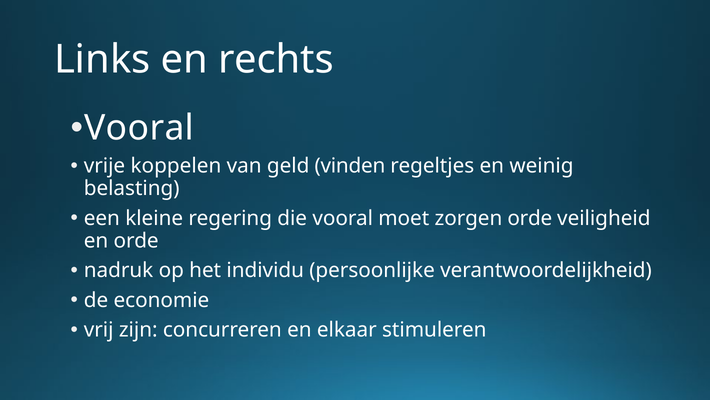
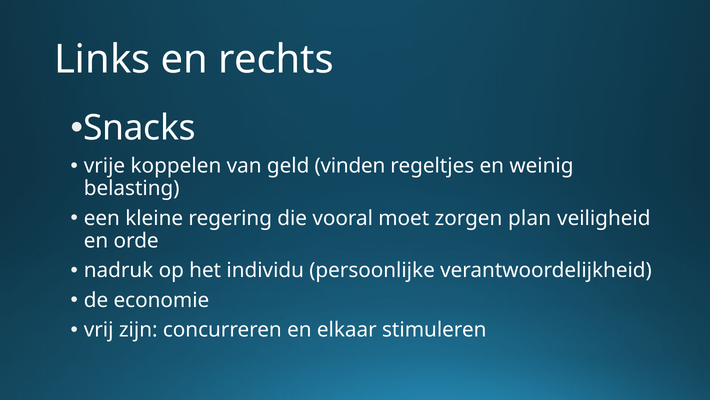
Vooral at (139, 128): Vooral -> Snacks
zorgen orde: orde -> plan
